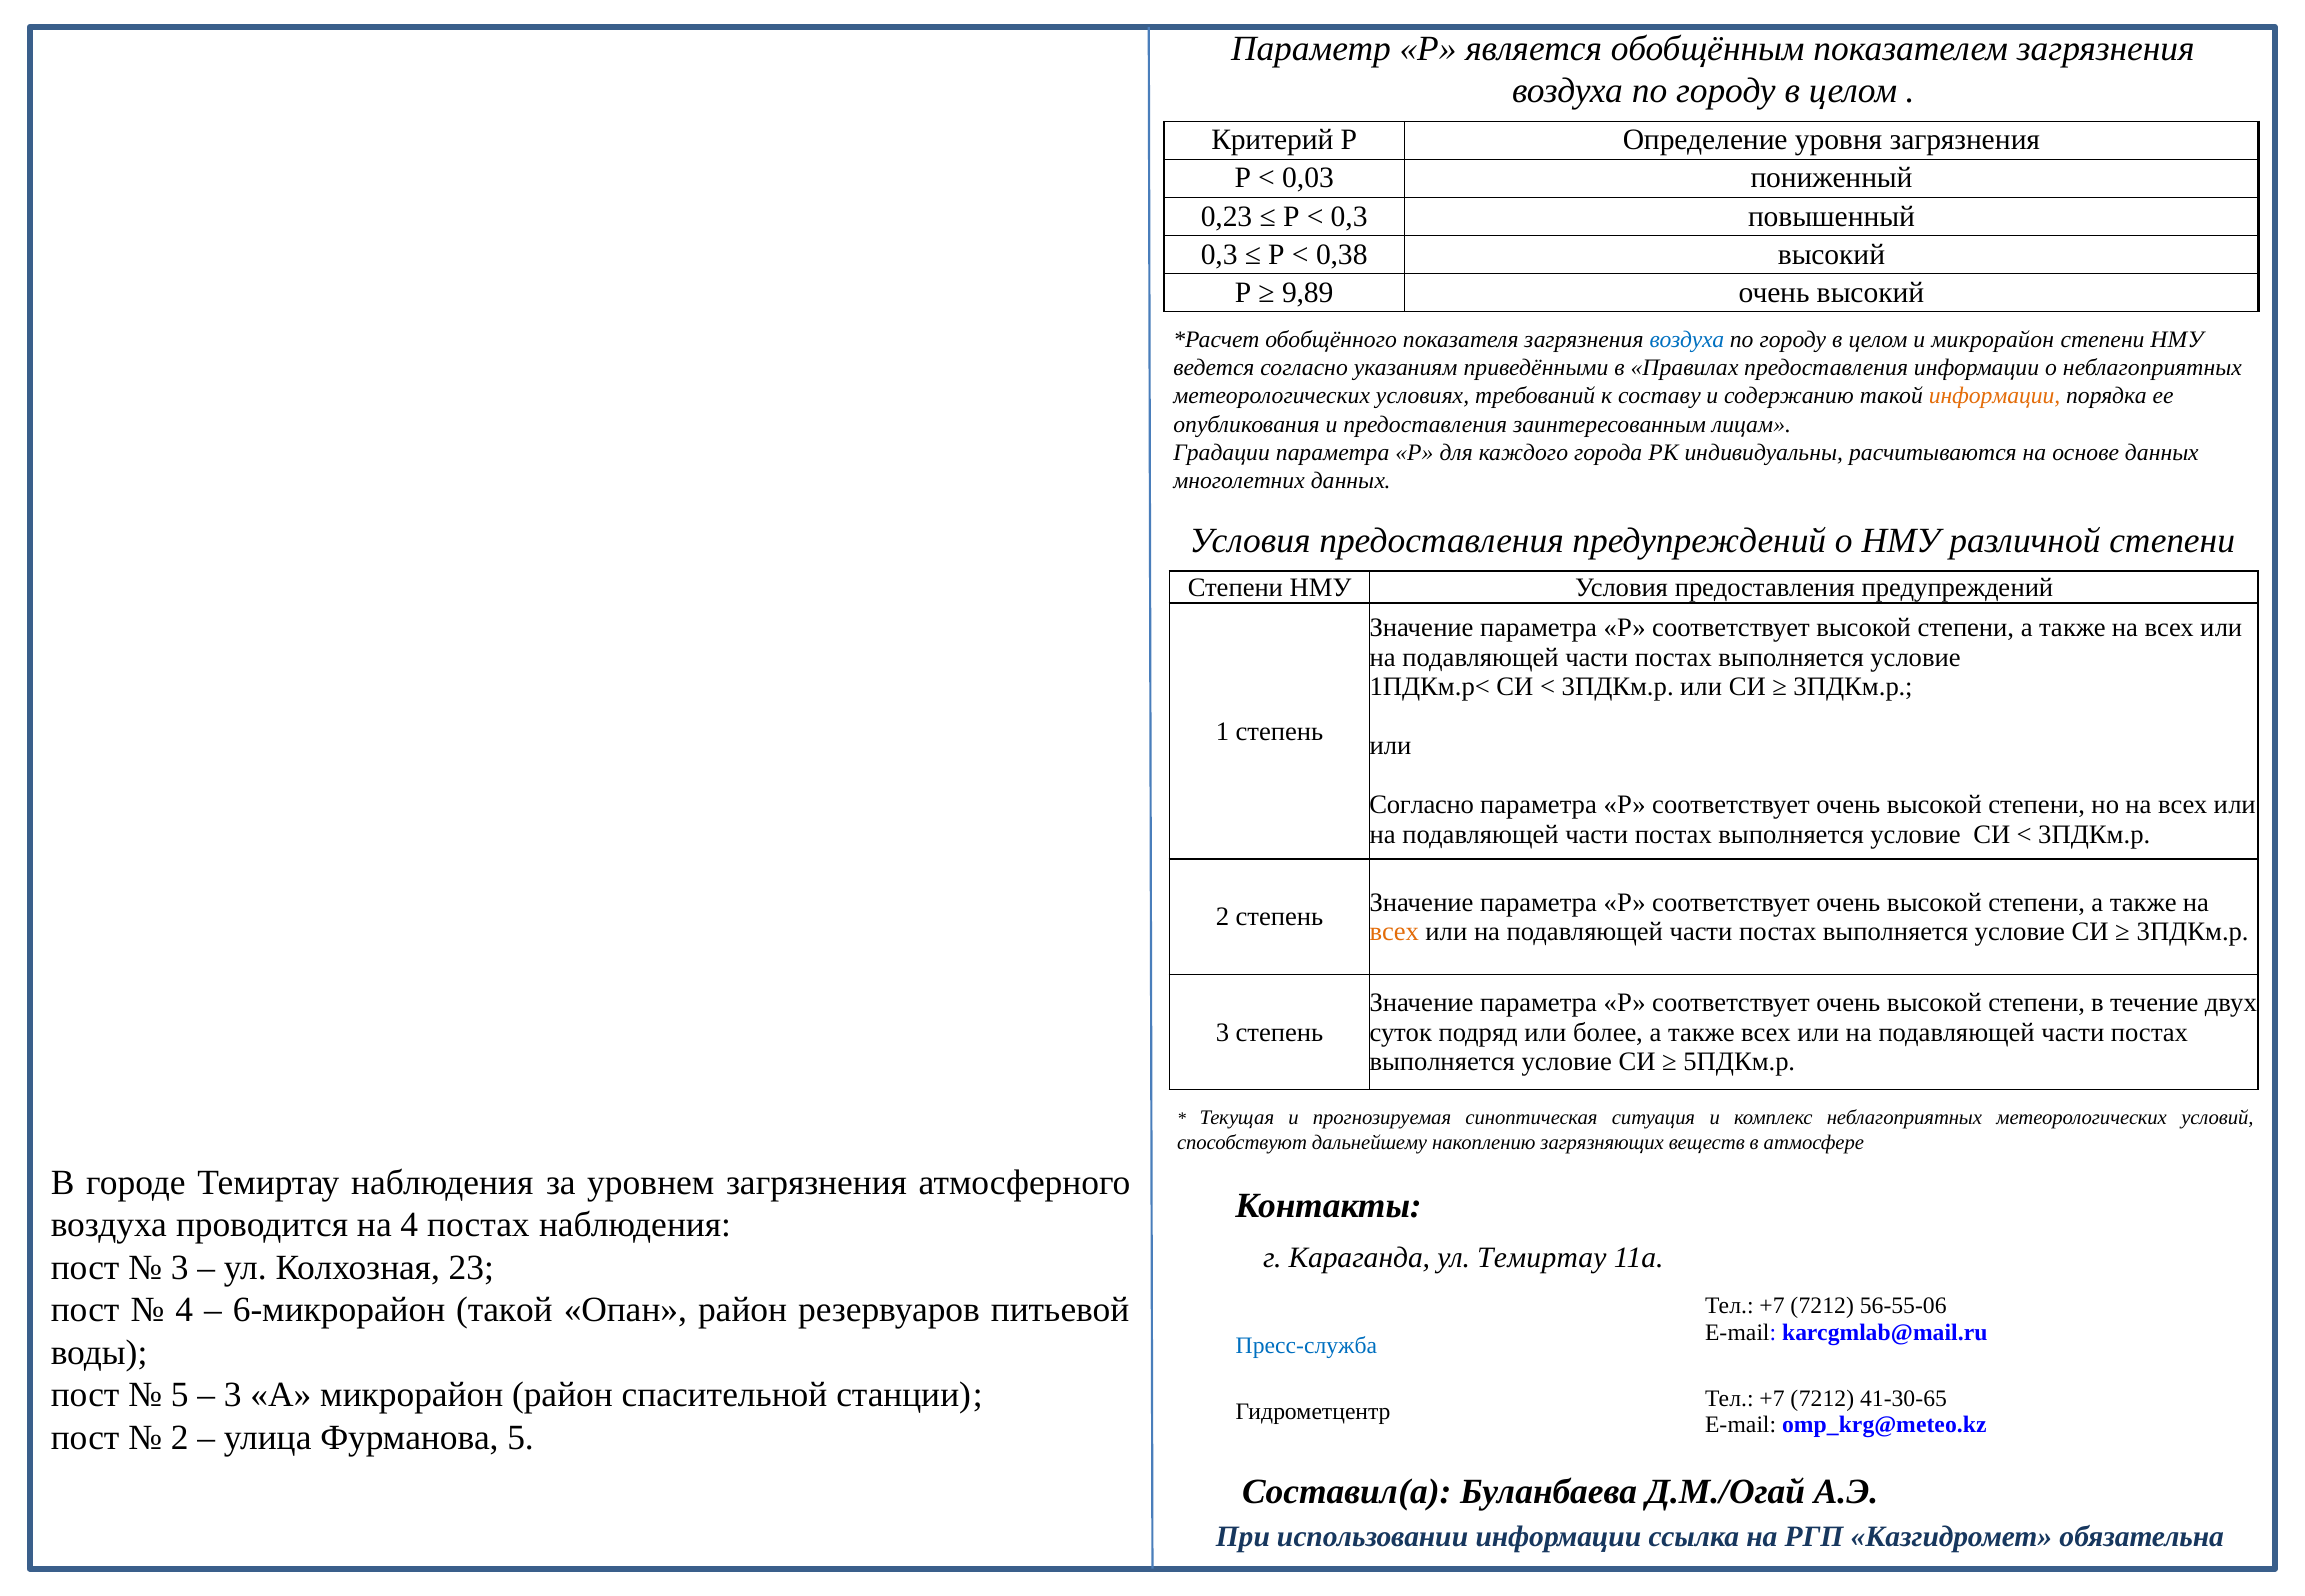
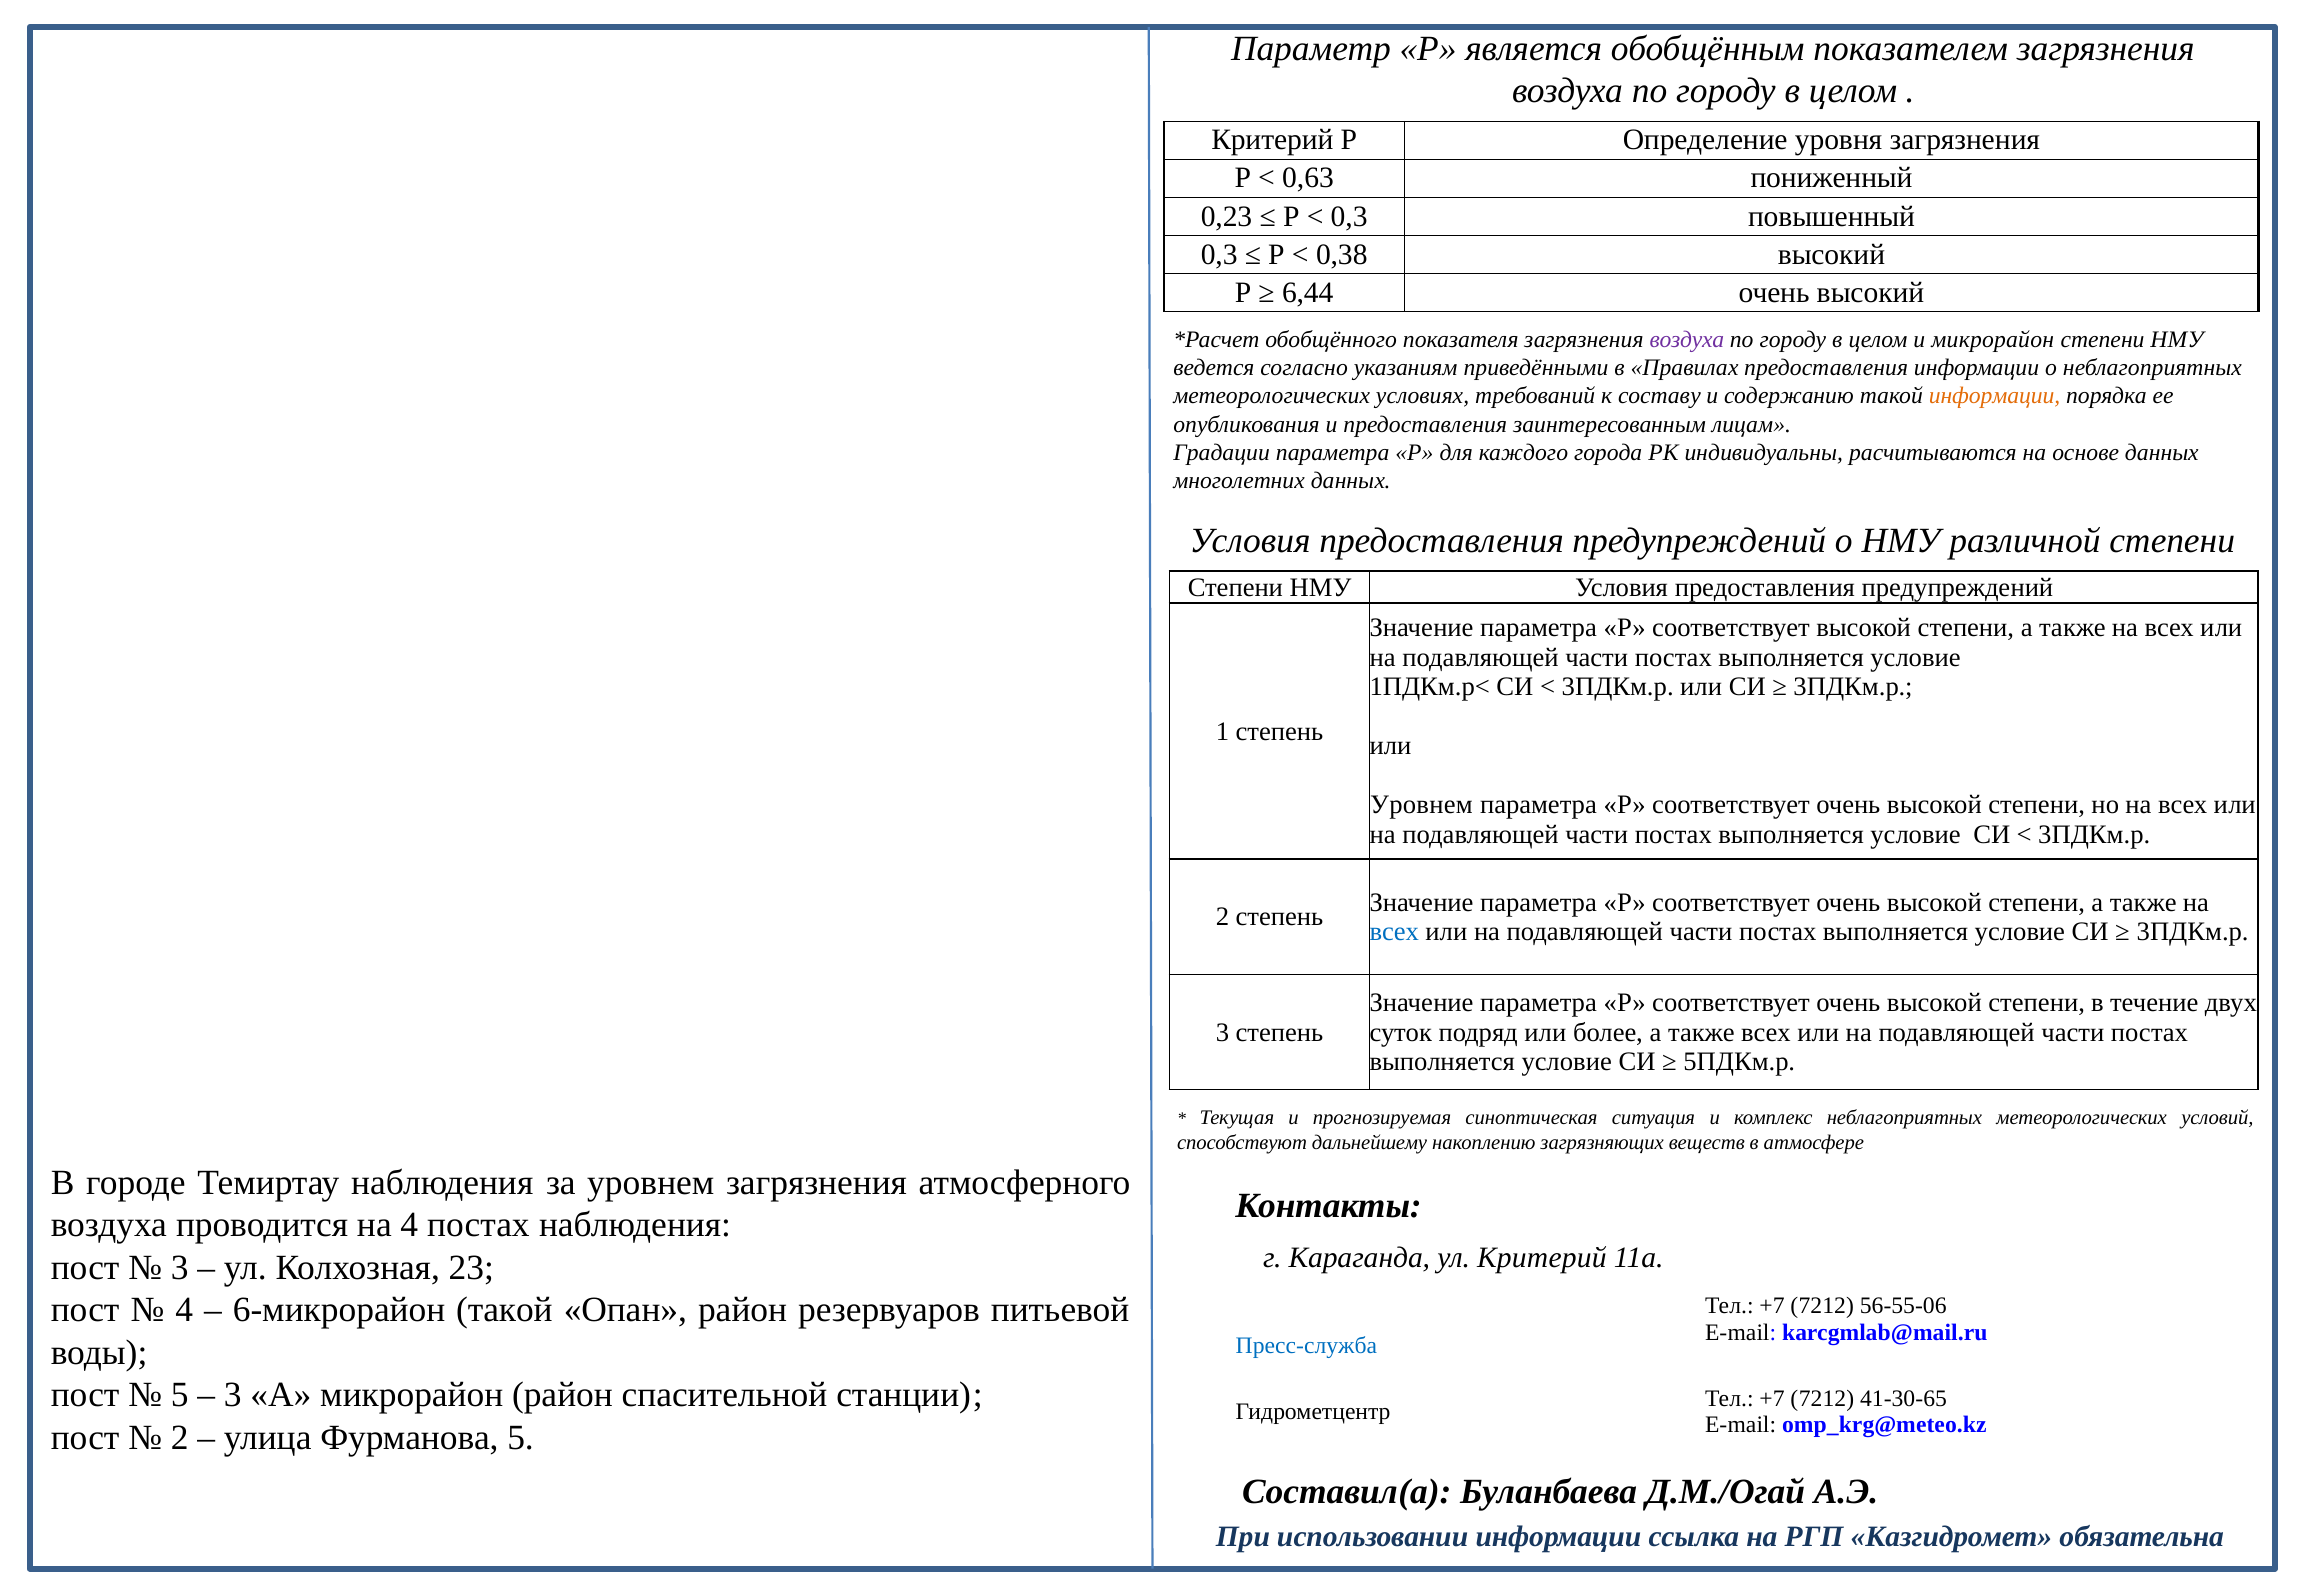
0,03: 0,03 -> 0,63
9,89: 9,89 -> 6,44
воздуха at (1687, 339) colour: blue -> purple
Согласно at (1422, 805): Согласно -> Уровнем
всех at (1394, 932) colour: orange -> blue
ул Темиртау: Темиртау -> Критерий
